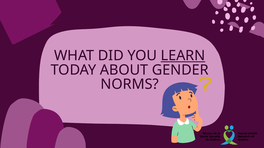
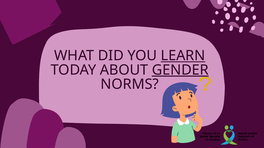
GENDER underline: none -> present
